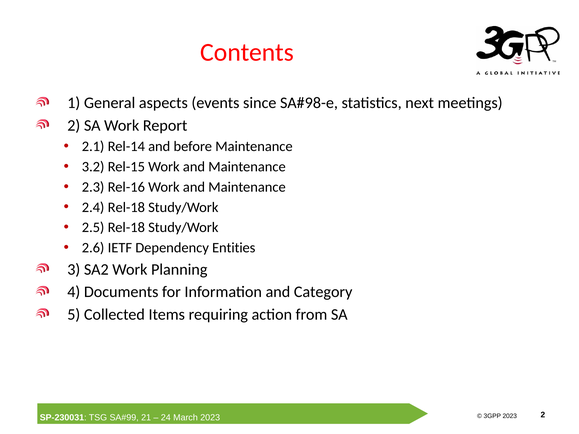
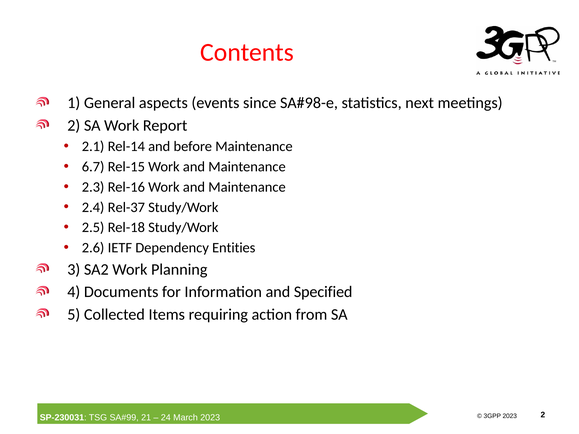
3.2: 3.2 -> 6.7
2.4 Rel-18: Rel-18 -> Rel-37
Category: Category -> Specified
